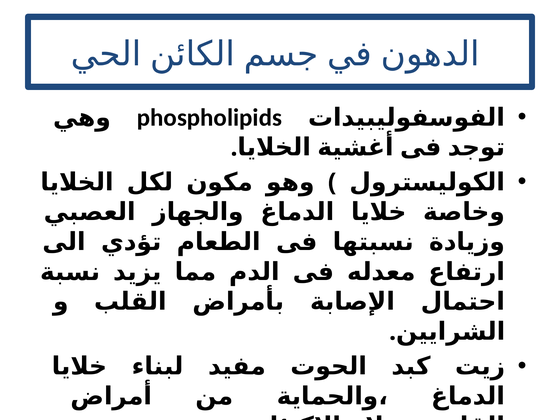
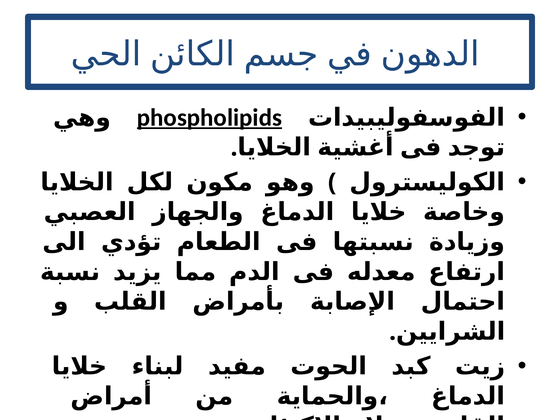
phospholipids underline: none -> present
